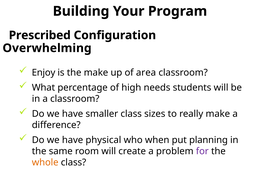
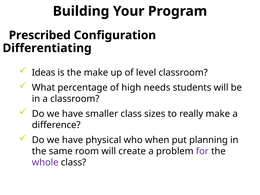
Overwhelming: Overwhelming -> Differentiating
Enjoy: Enjoy -> Ideas
area: area -> level
whole colour: orange -> purple
